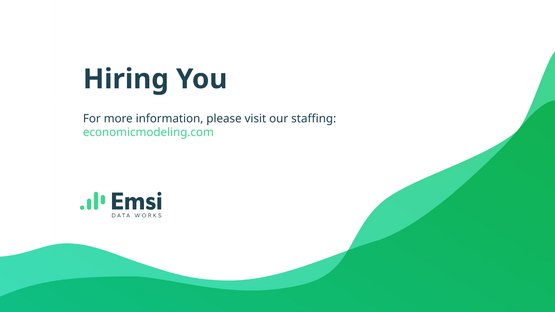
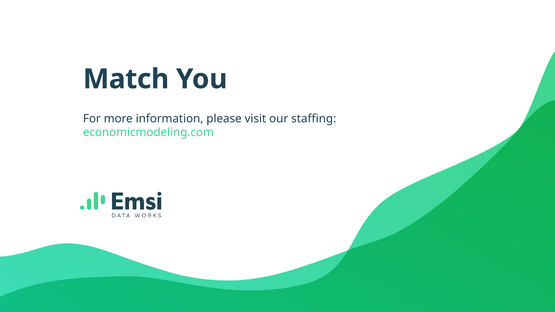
Hiring: Hiring -> Match
